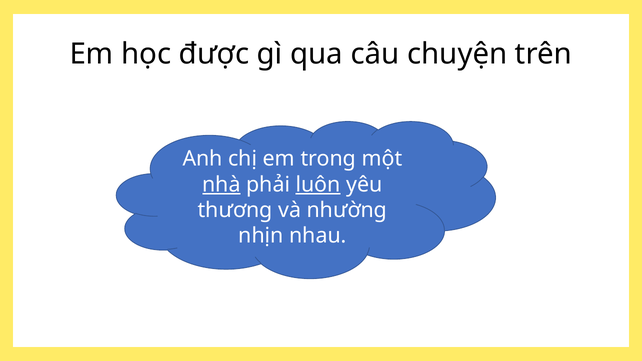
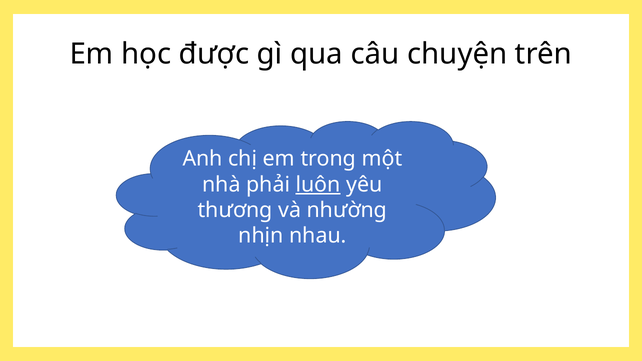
nhà underline: present -> none
